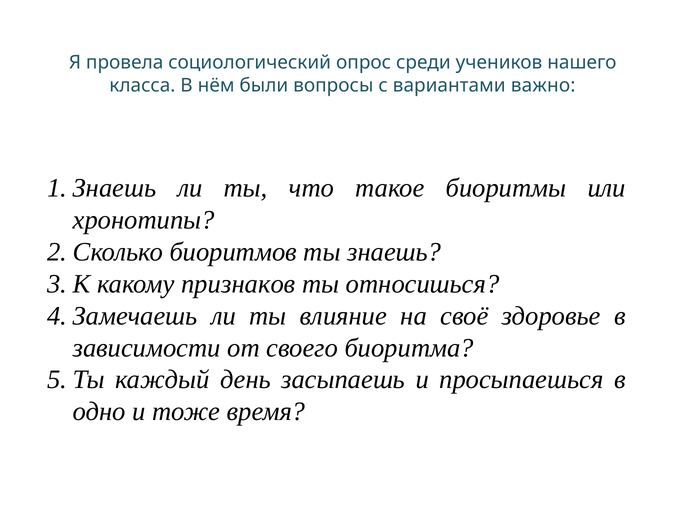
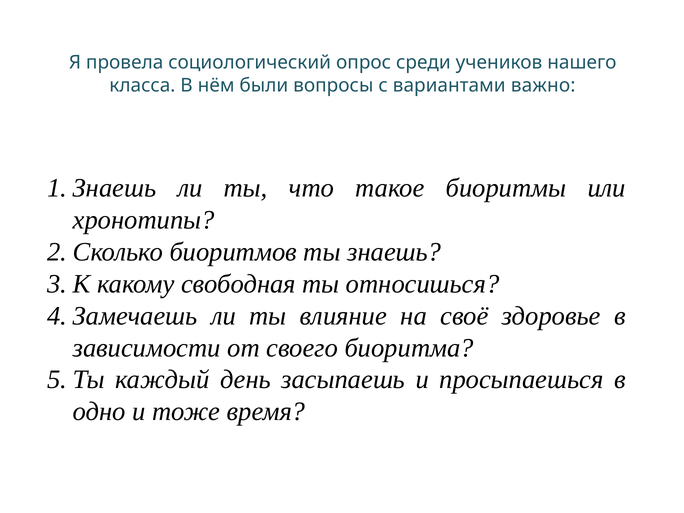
признаков: признаков -> свободная
